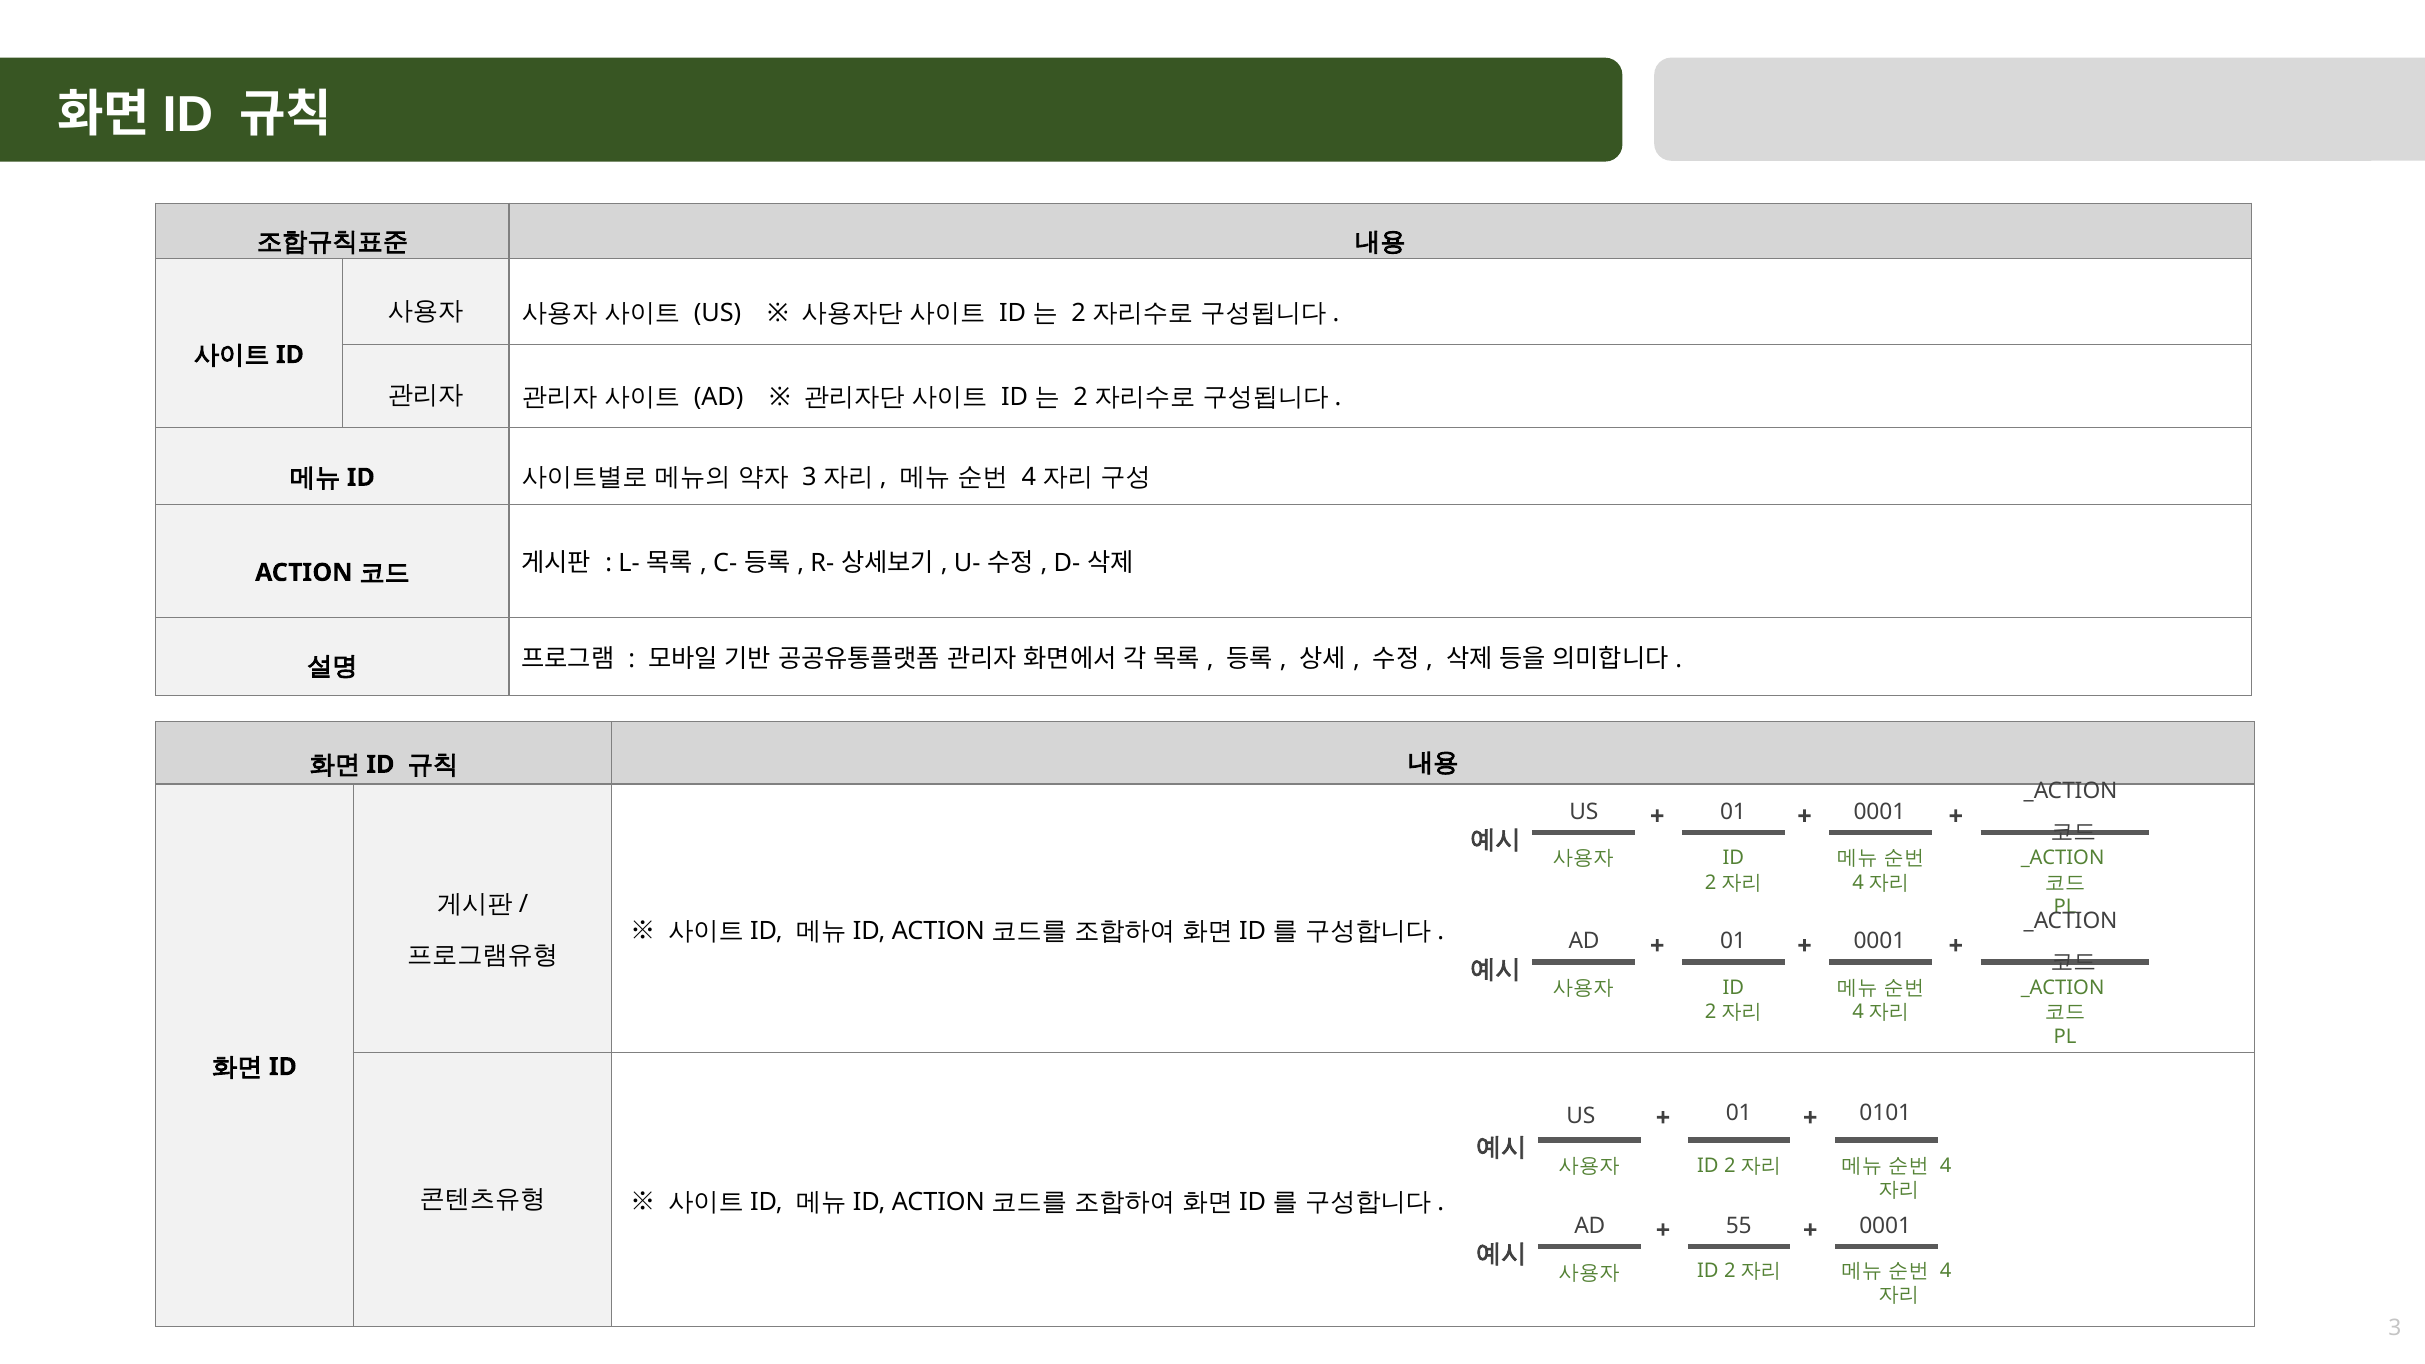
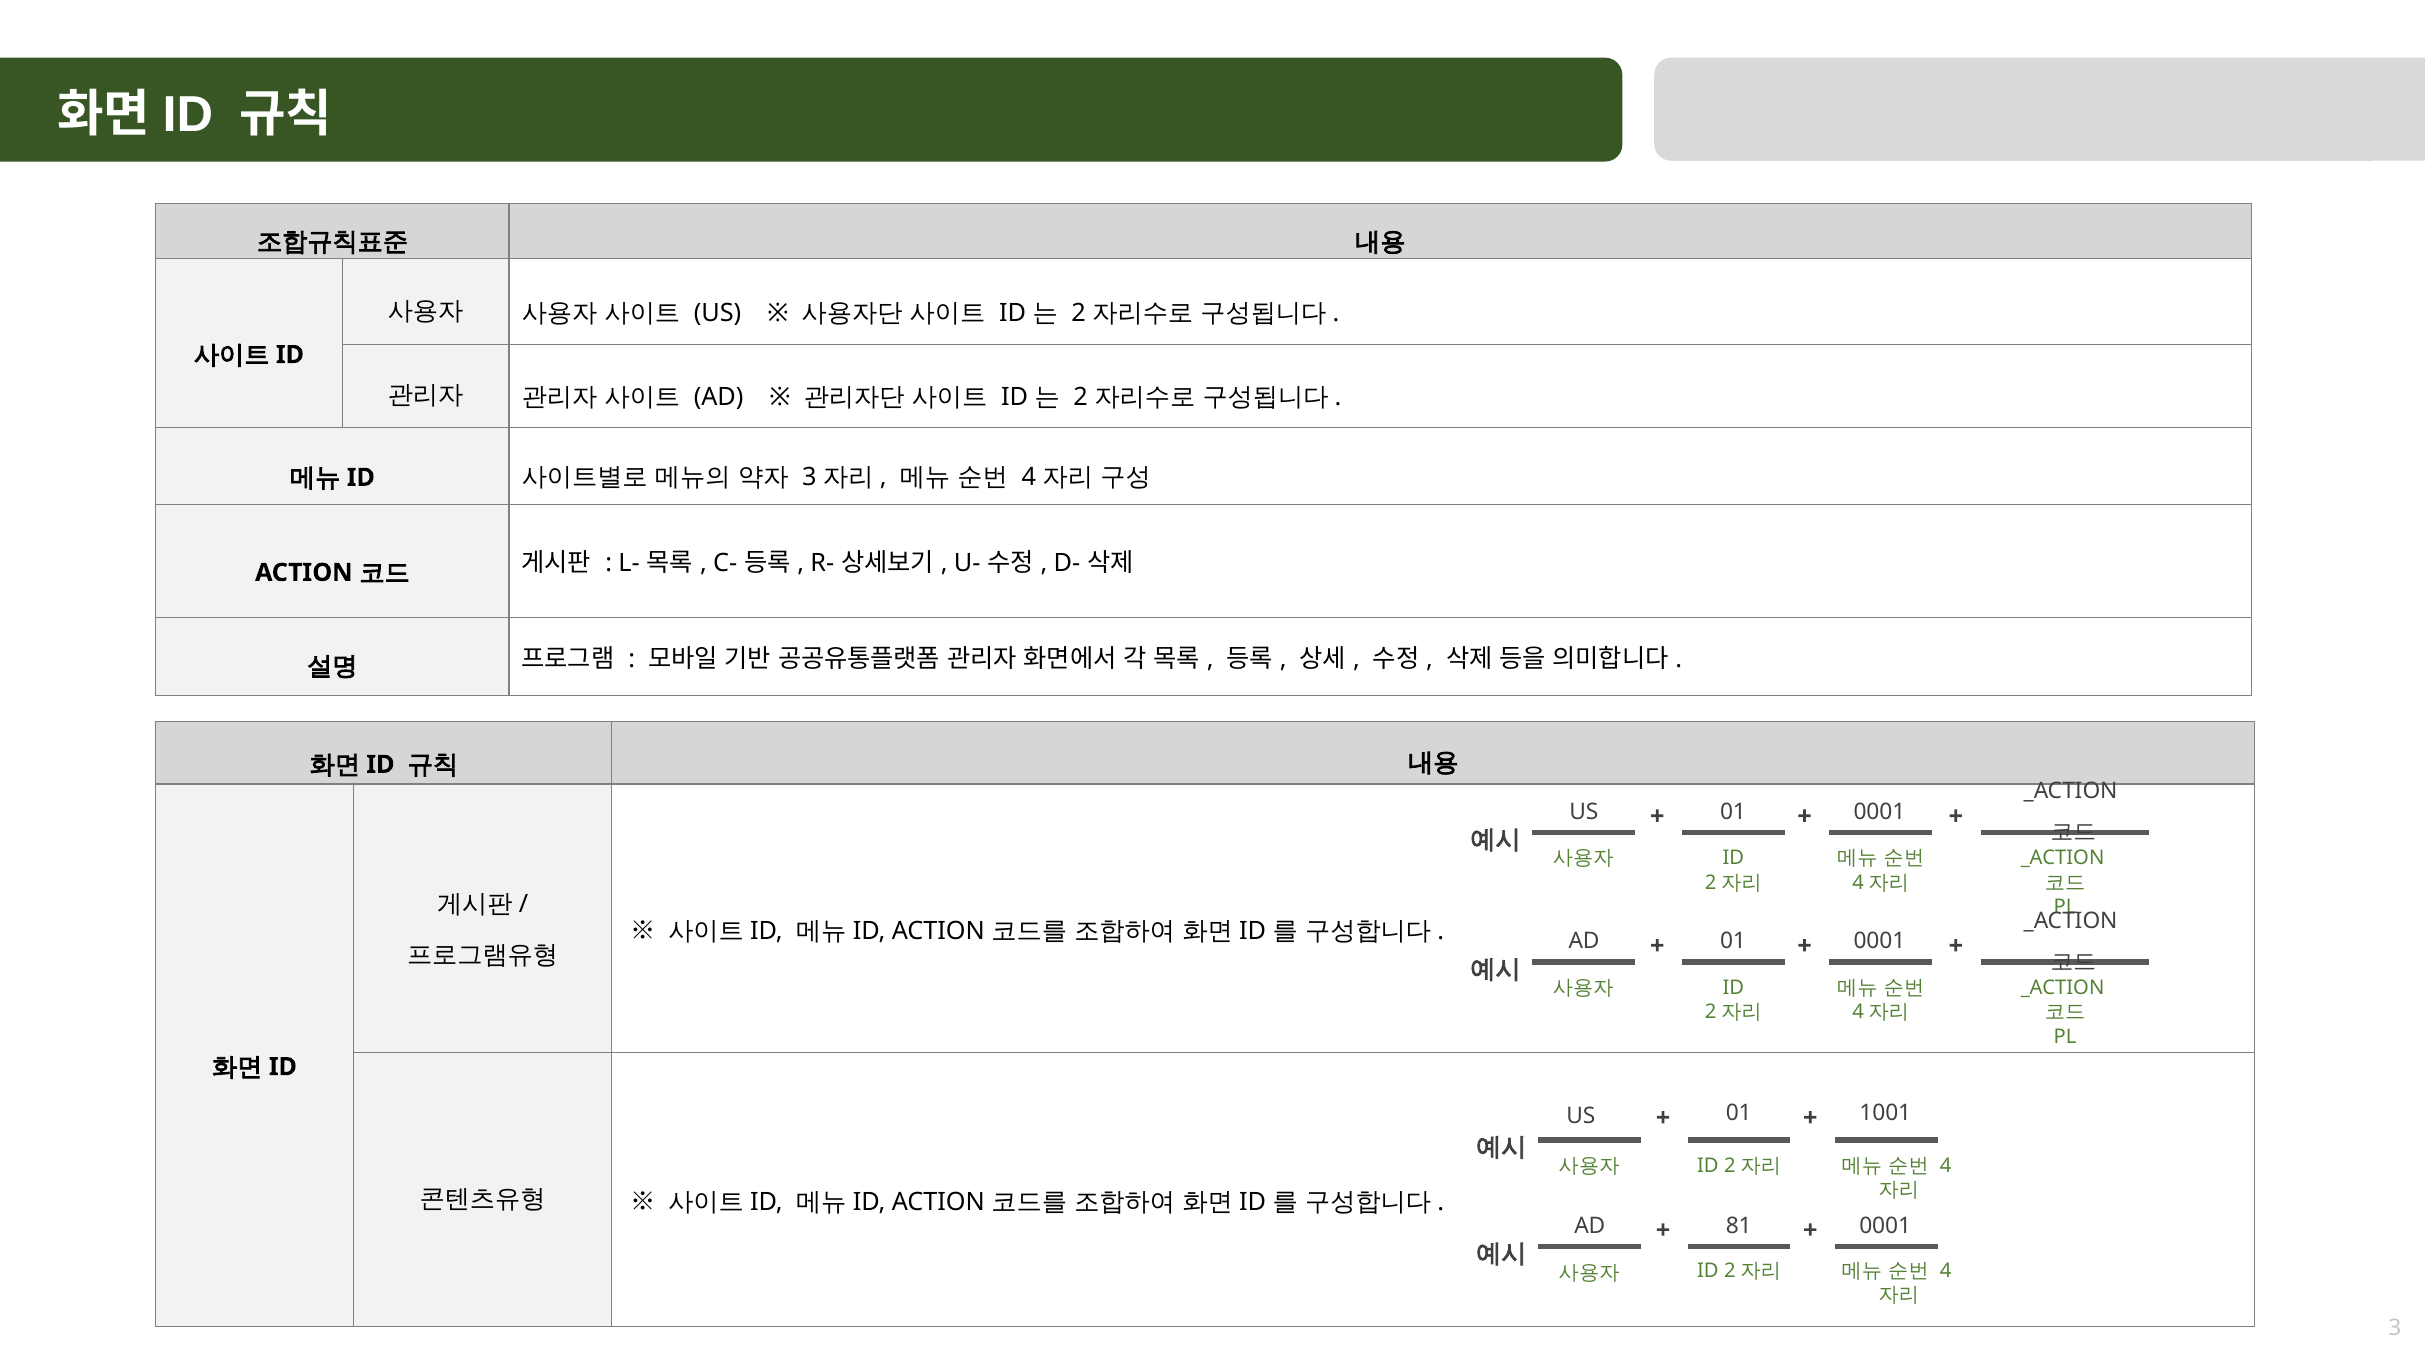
0101: 0101 -> 1001
55: 55 -> 81
